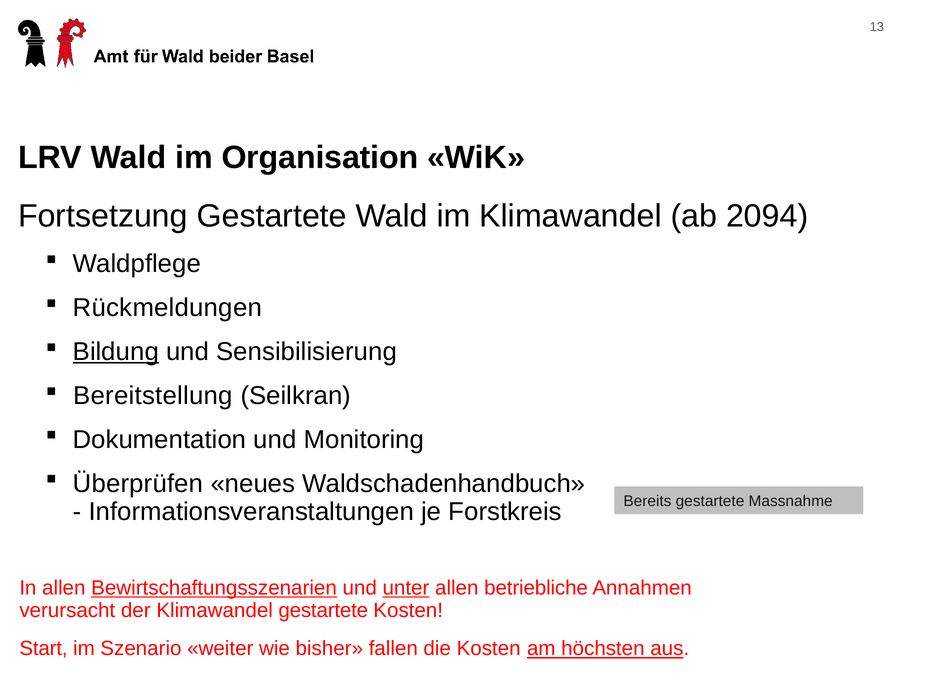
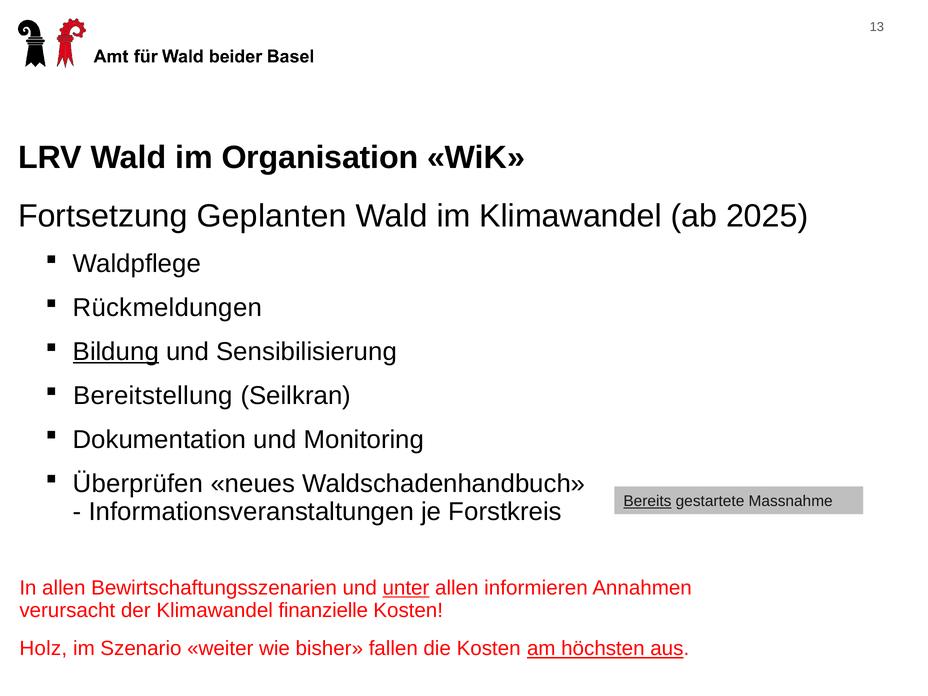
Fortsetzung Gestartete: Gestartete -> Geplanten
2094: 2094 -> 2025
Bereits underline: none -> present
Bewirtschaftungsszenarien underline: present -> none
betriebliche: betriebliche -> informieren
Klimawandel gestartete: gestartete -> finanzielle
Start: Start -> Holz
